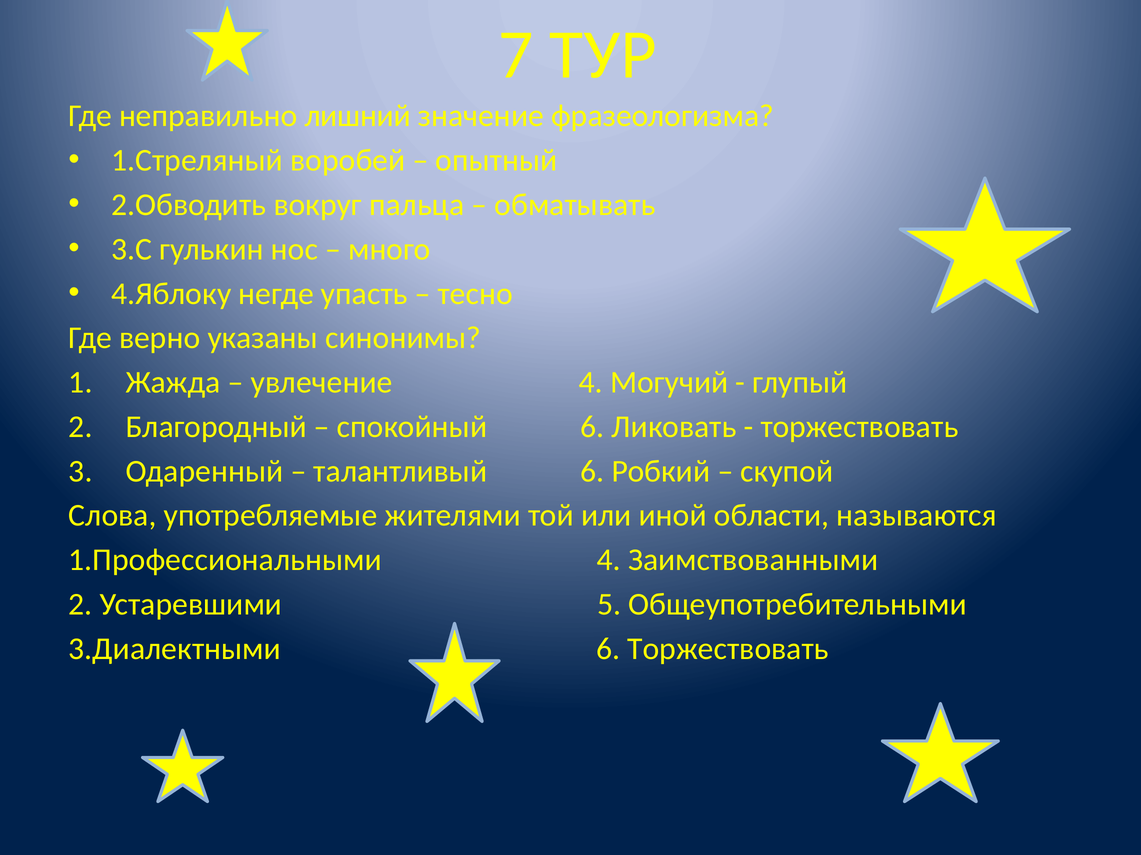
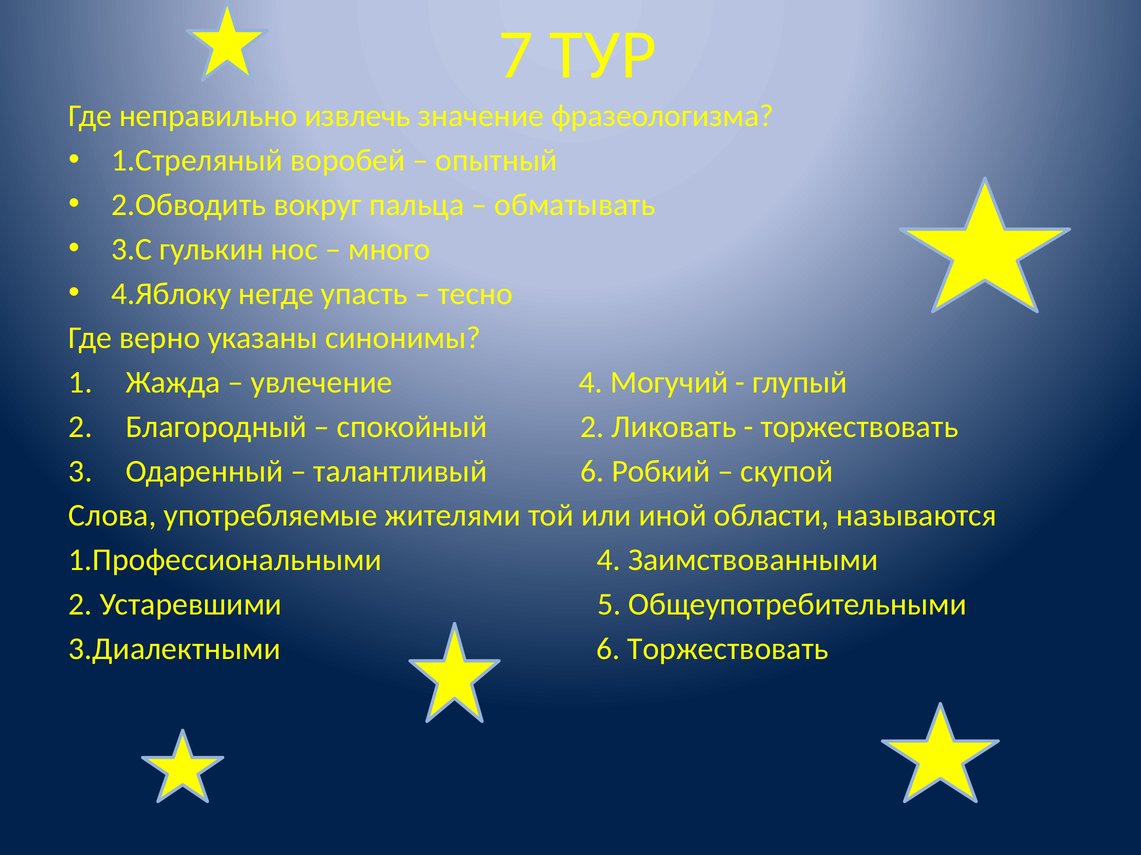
лишний: лишний -> извлечь
спокойный 6: 6 -> 2
